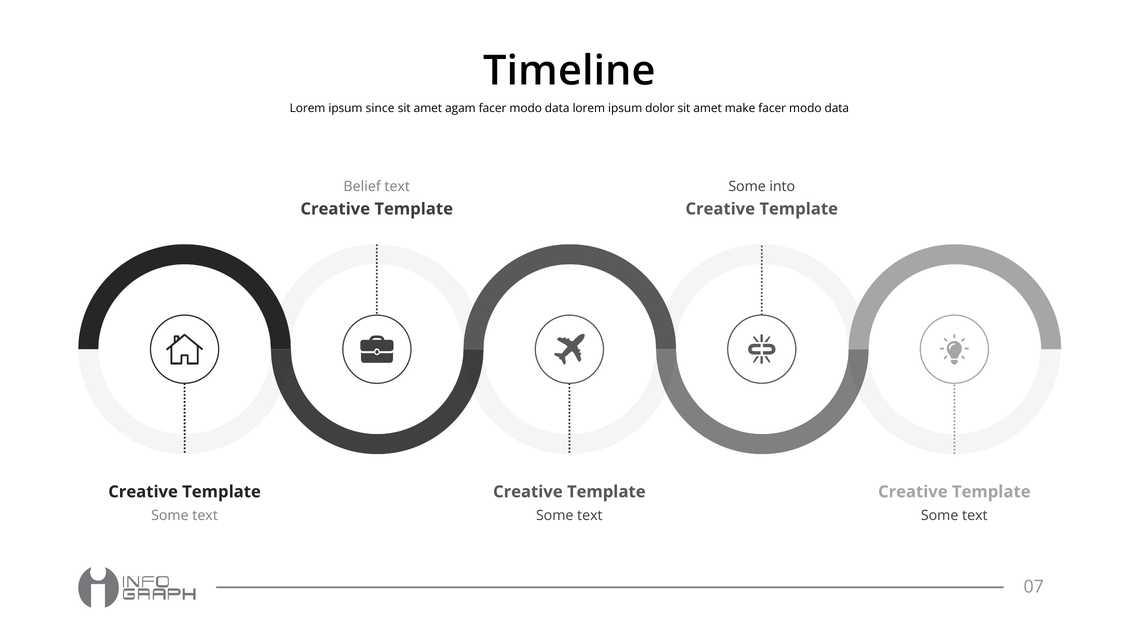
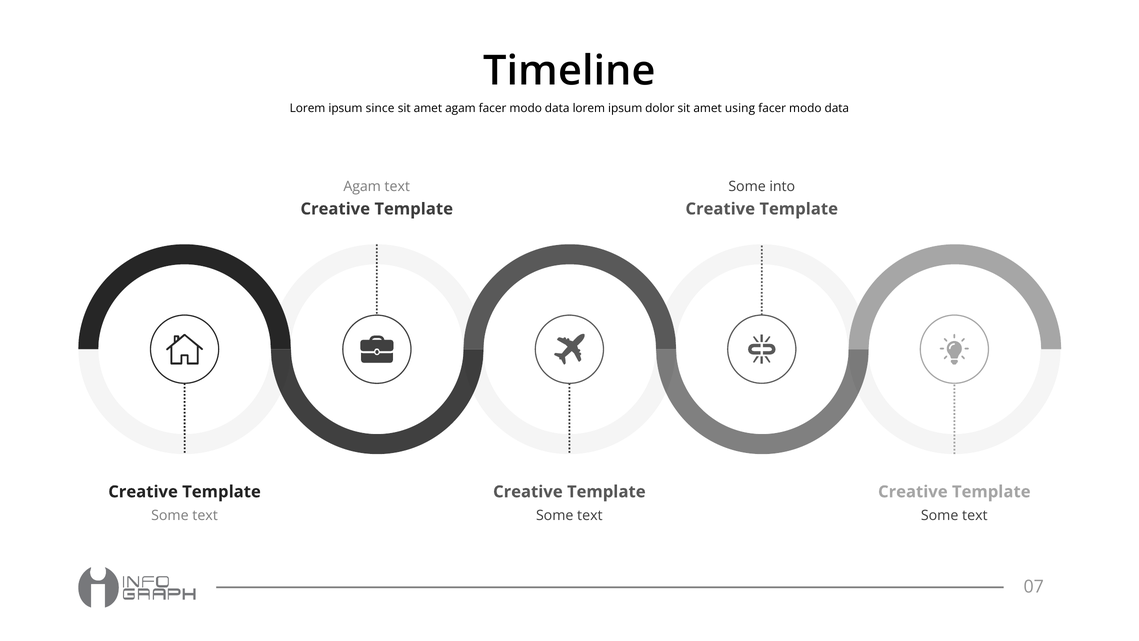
make: make -> using
Belief at (362, 186): Belief -> Agam
